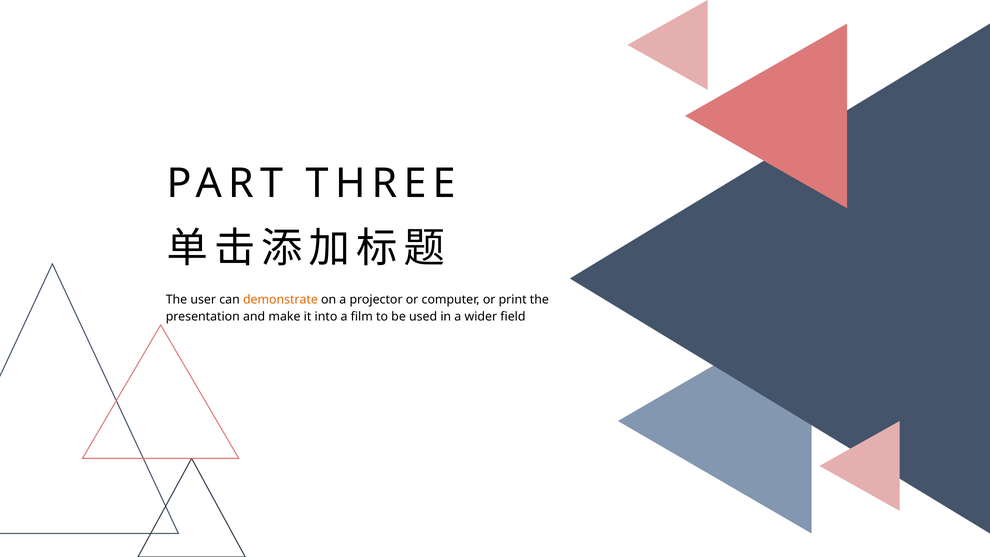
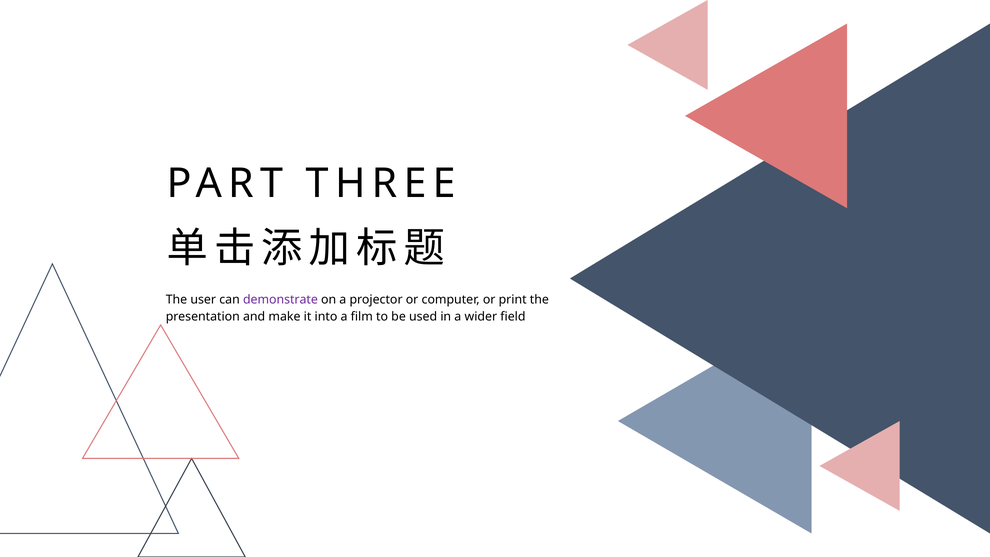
demonstrate colour: orange -> purple
